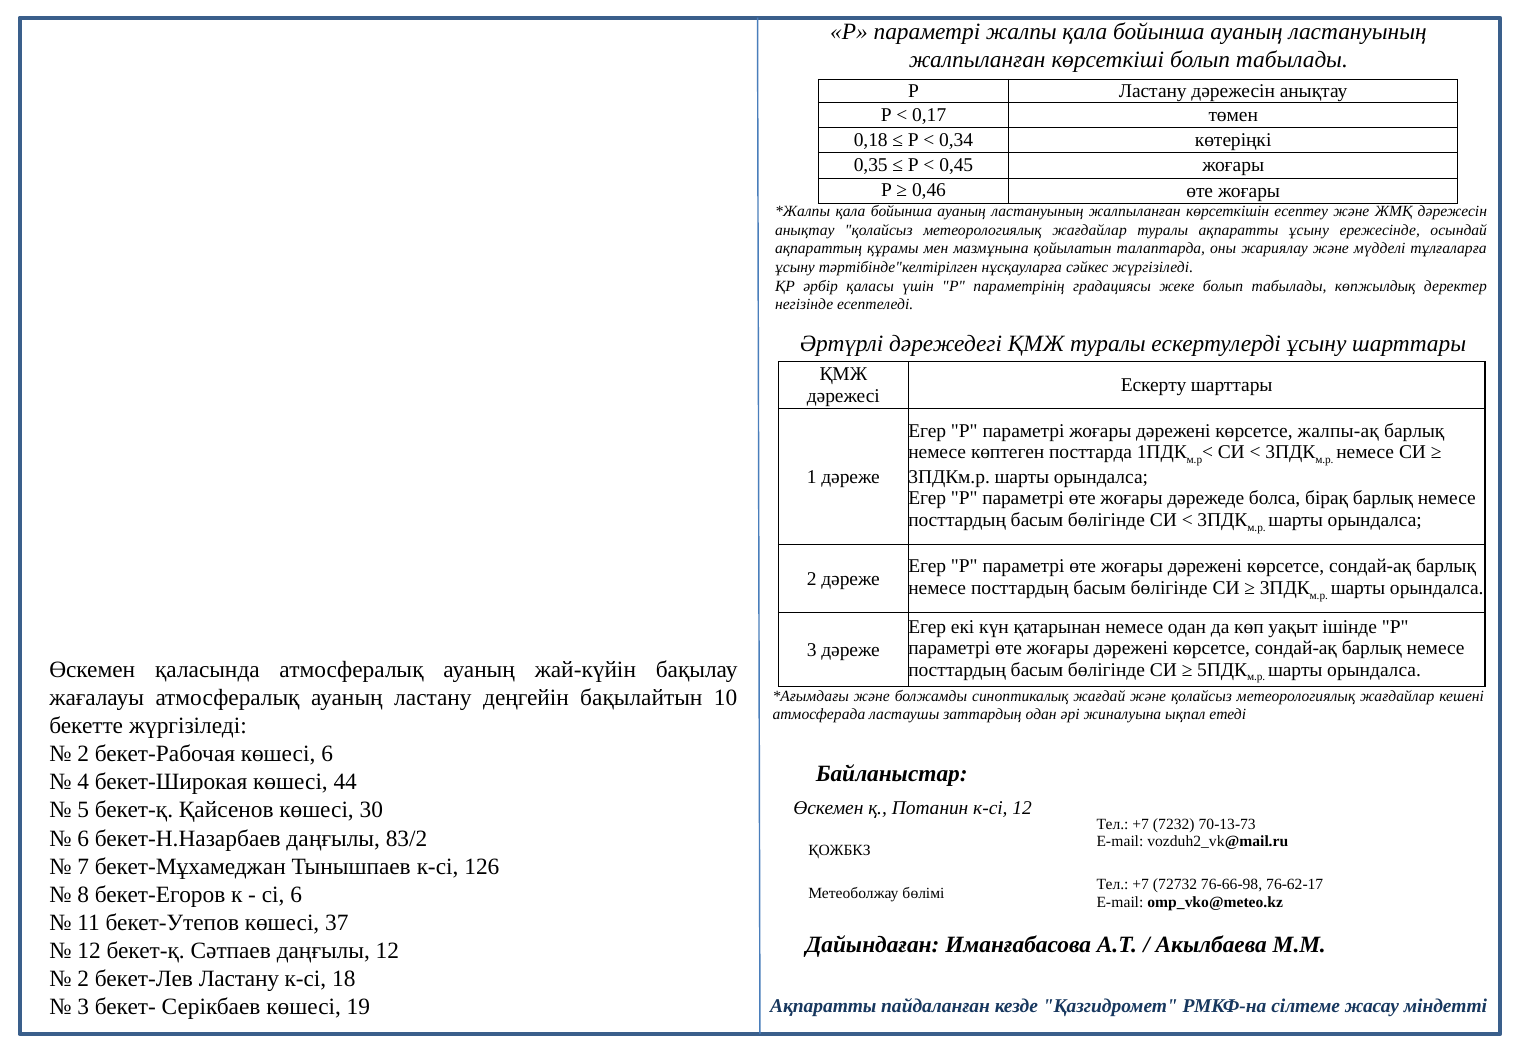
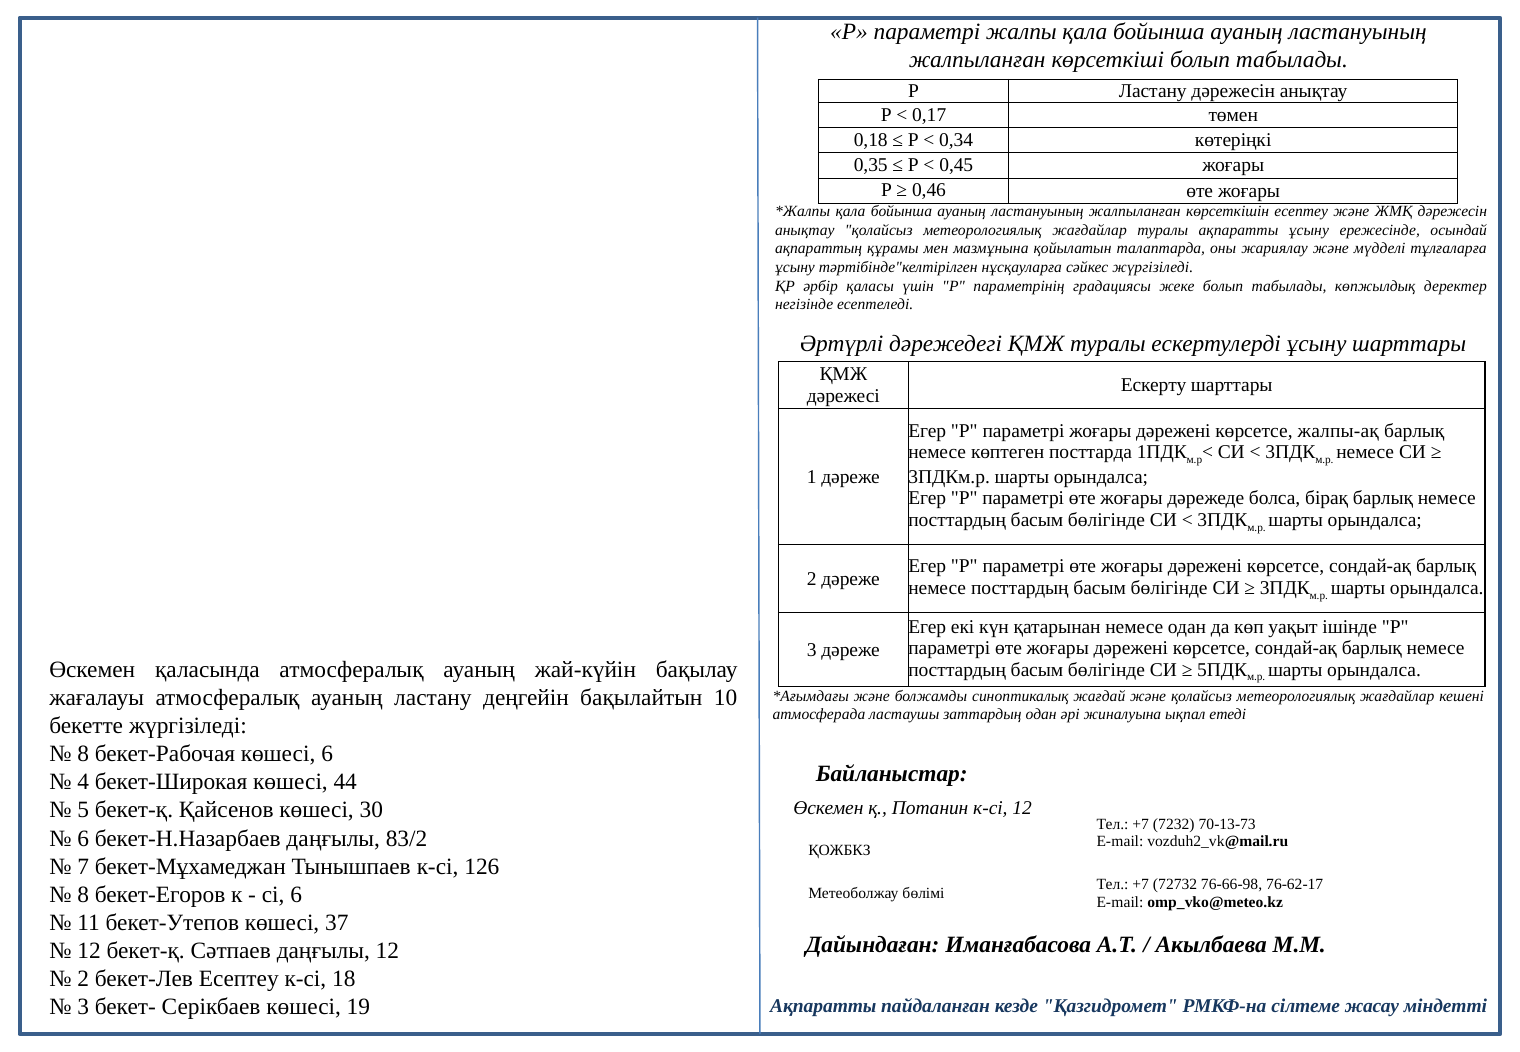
2 at (83, 754): 2 -> 8
бекет-Лев Ластану: Ластану -> Есептеу
